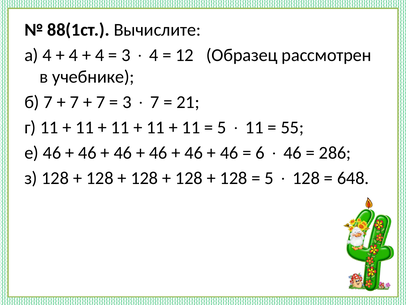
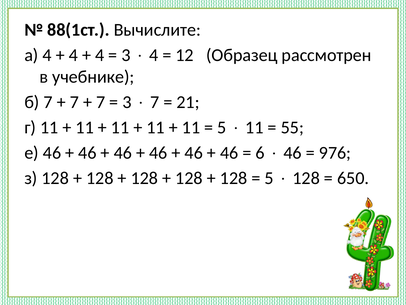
286: 286 -> 976
648: 648 -> 650
